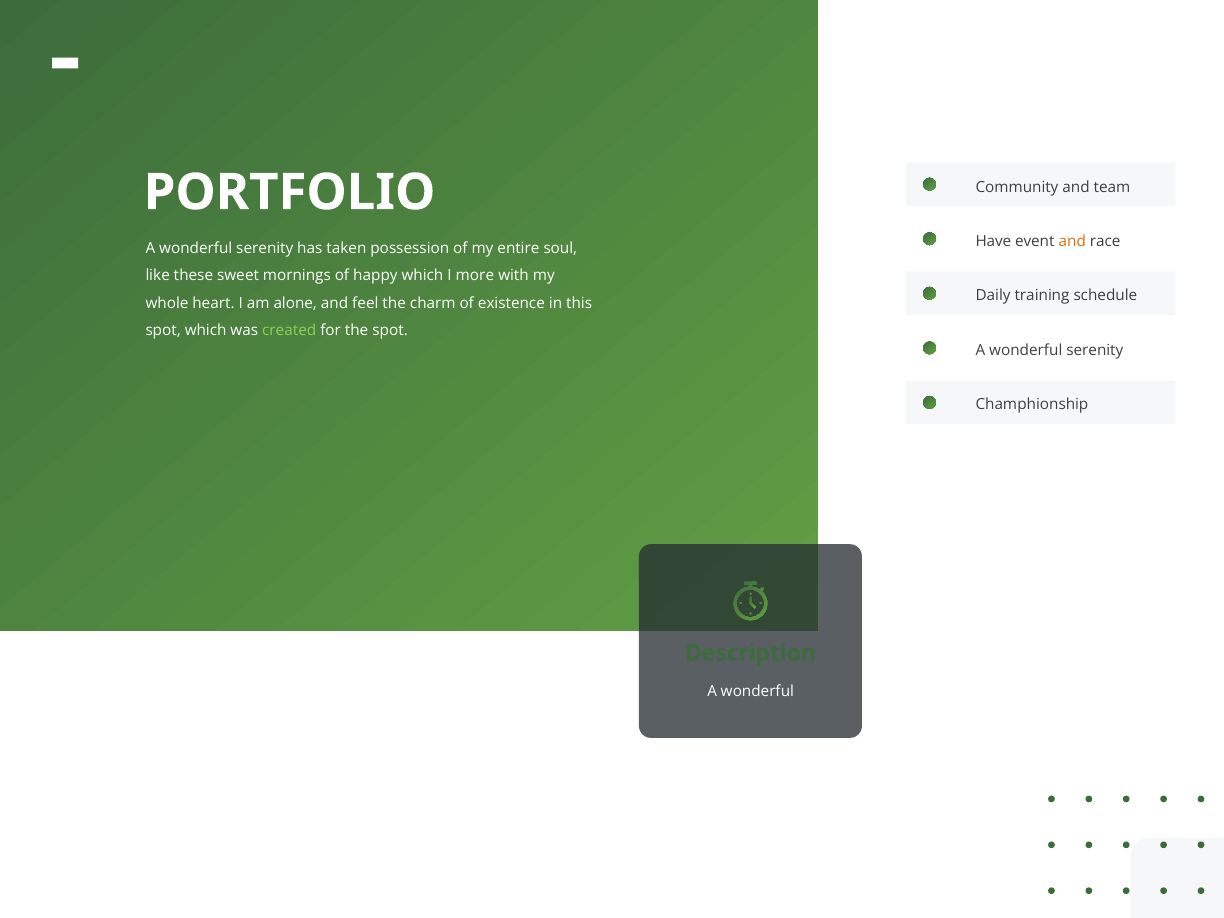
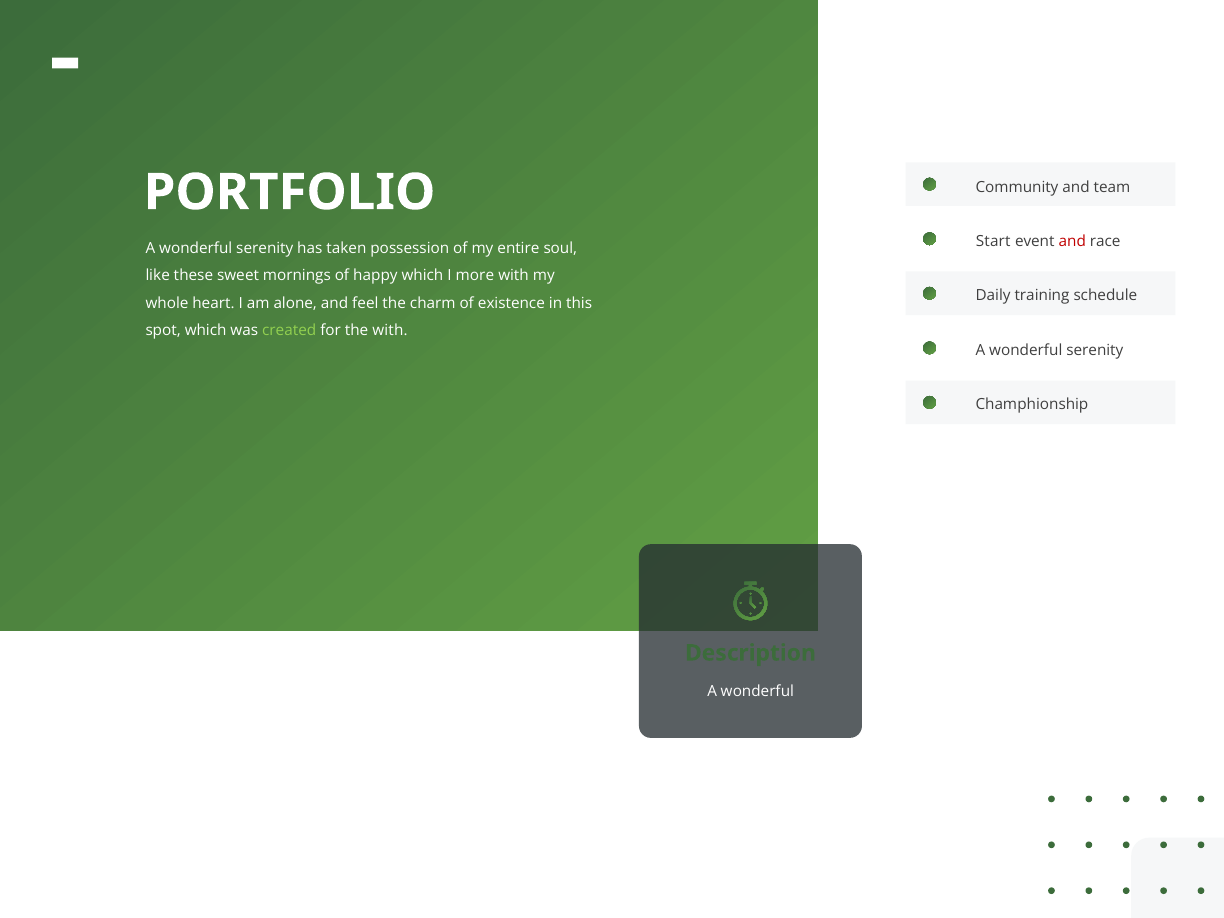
Have: Have -> Start
and at (1072, 242) colour: orange -> red
the spot: spot -> with
